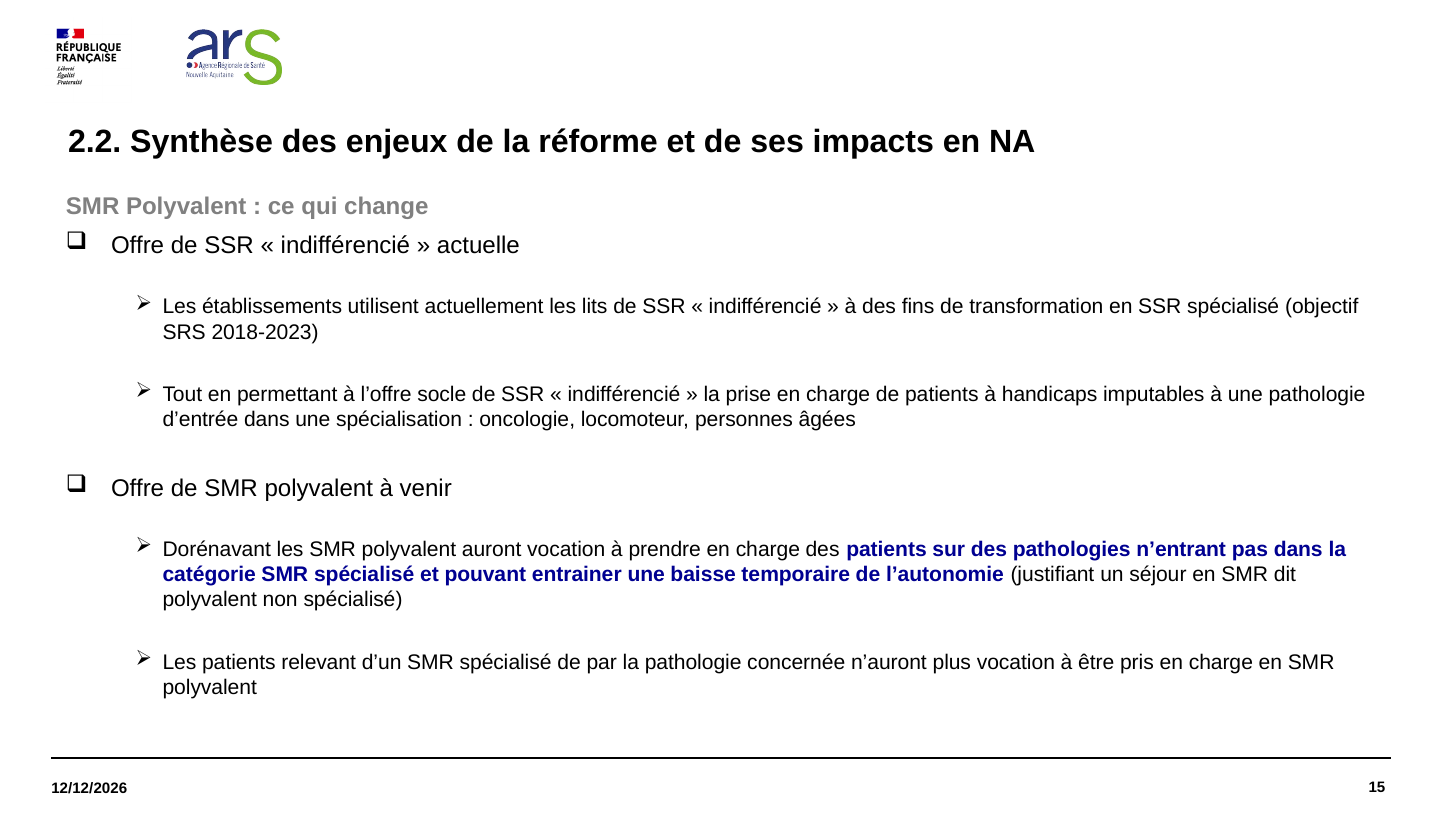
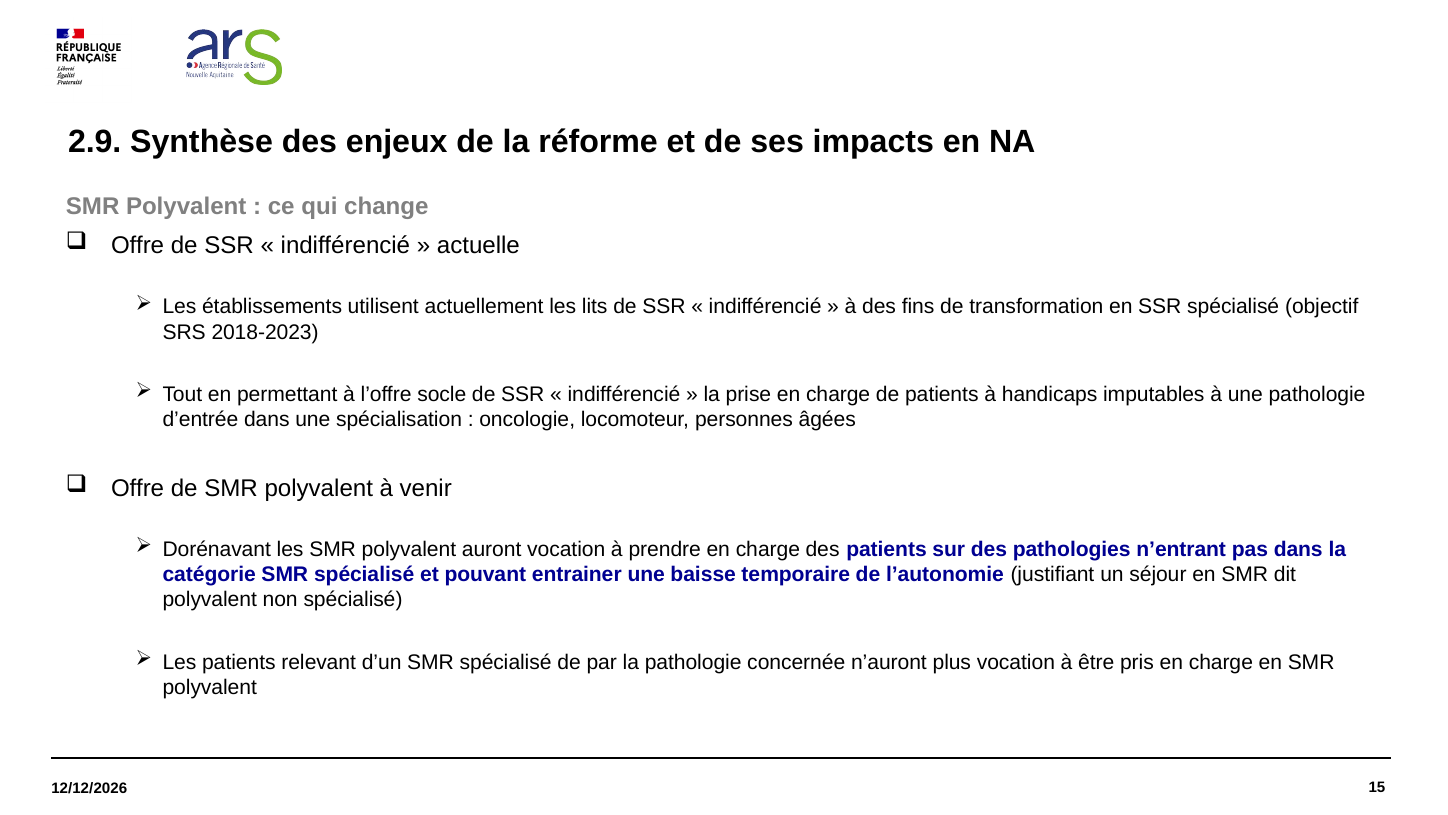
2.2: 2.2 -> 2.9
